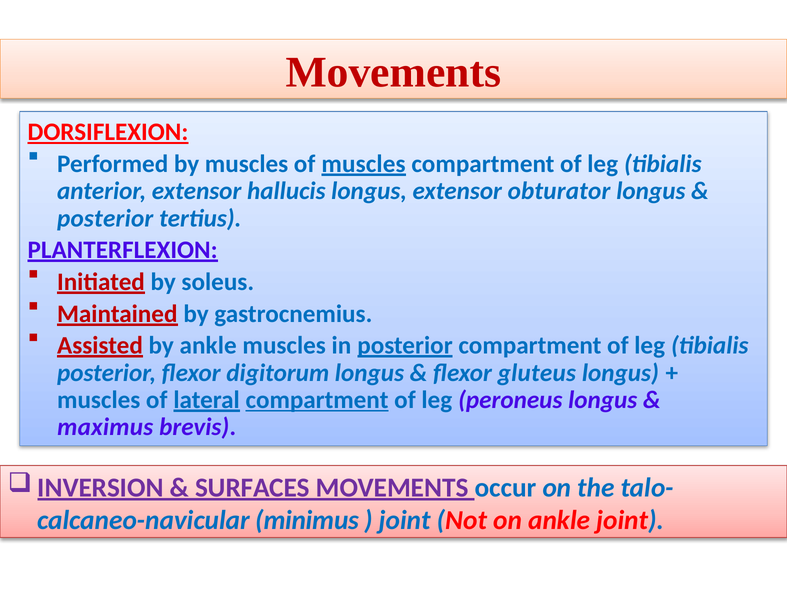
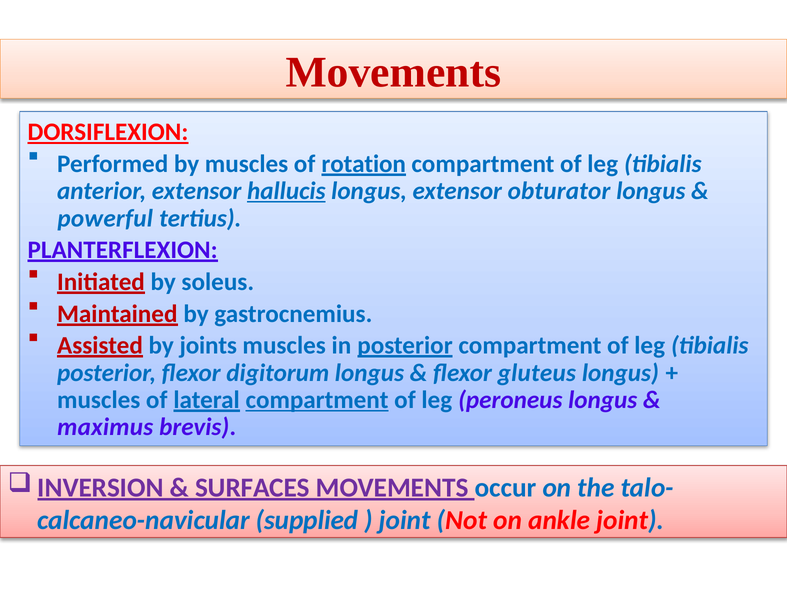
of muscles: muscles -> rotation
hallucis underline: none -> present
posterior at (105, 218): posterior -> powerful
by ankle: ankle -> joints
minimus: minimus -> supplied
